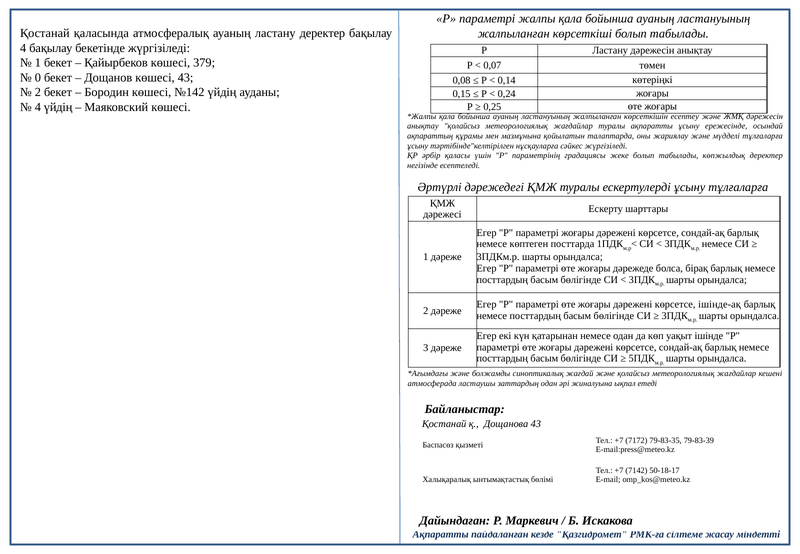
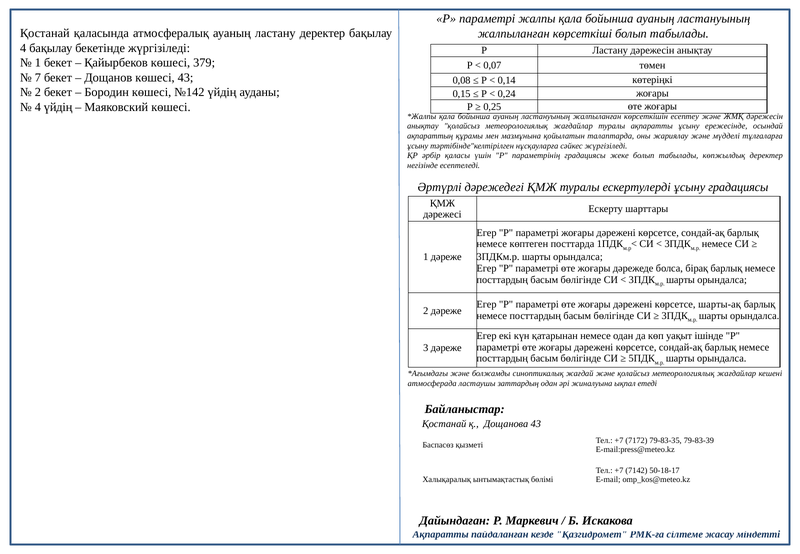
0: 0 -> 7
ұсыну тұлғаларға: тұлғаларға -> градациясы
ішінде-ақ: ішінде-ақ -> шарты-ақ
